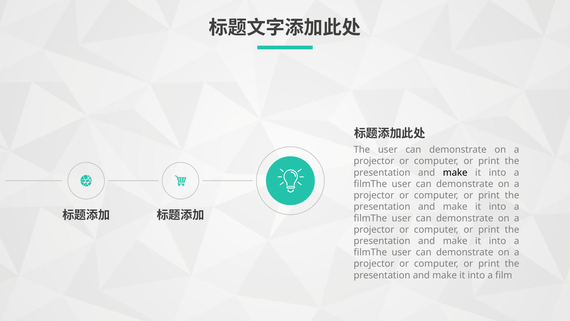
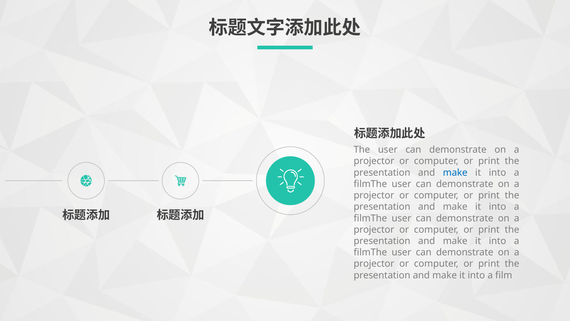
make at (455, 172) colour: black -> blue
